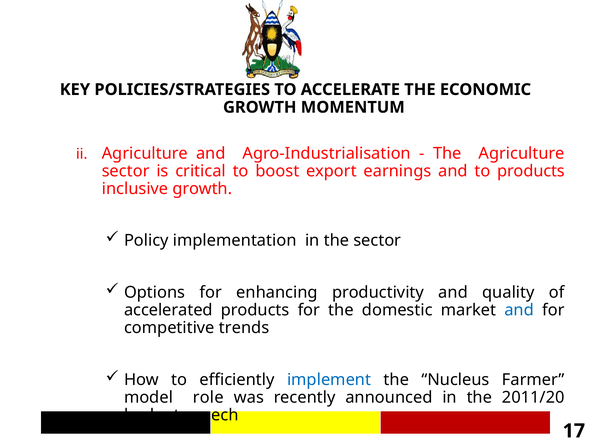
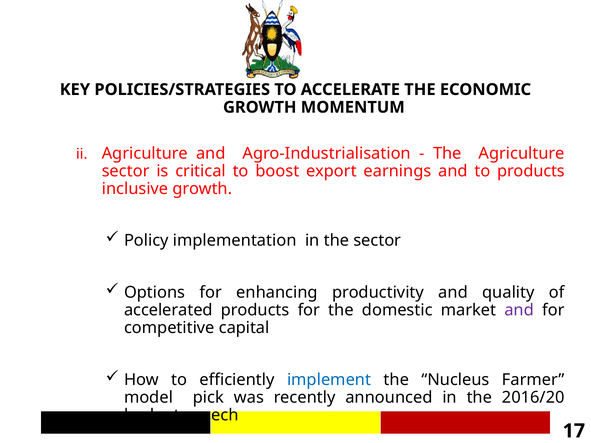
and at (519, 310) colour: blue -> purple
trends: trends -> capital
role: role -> pick
2011/20: 2011/20 -> 2016/20
